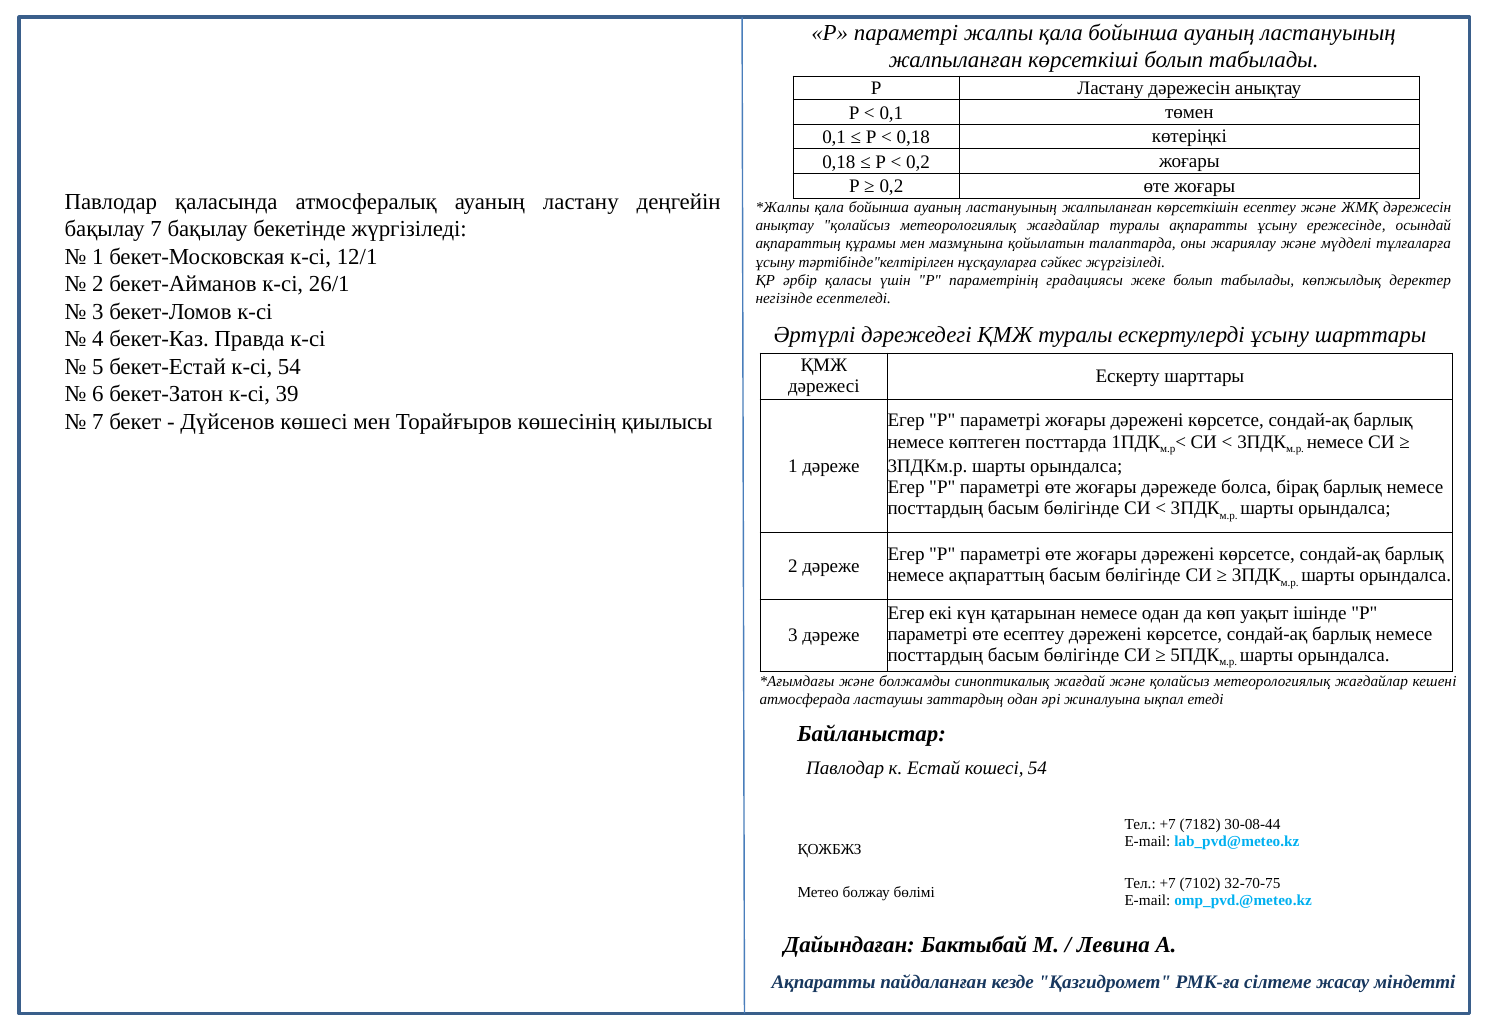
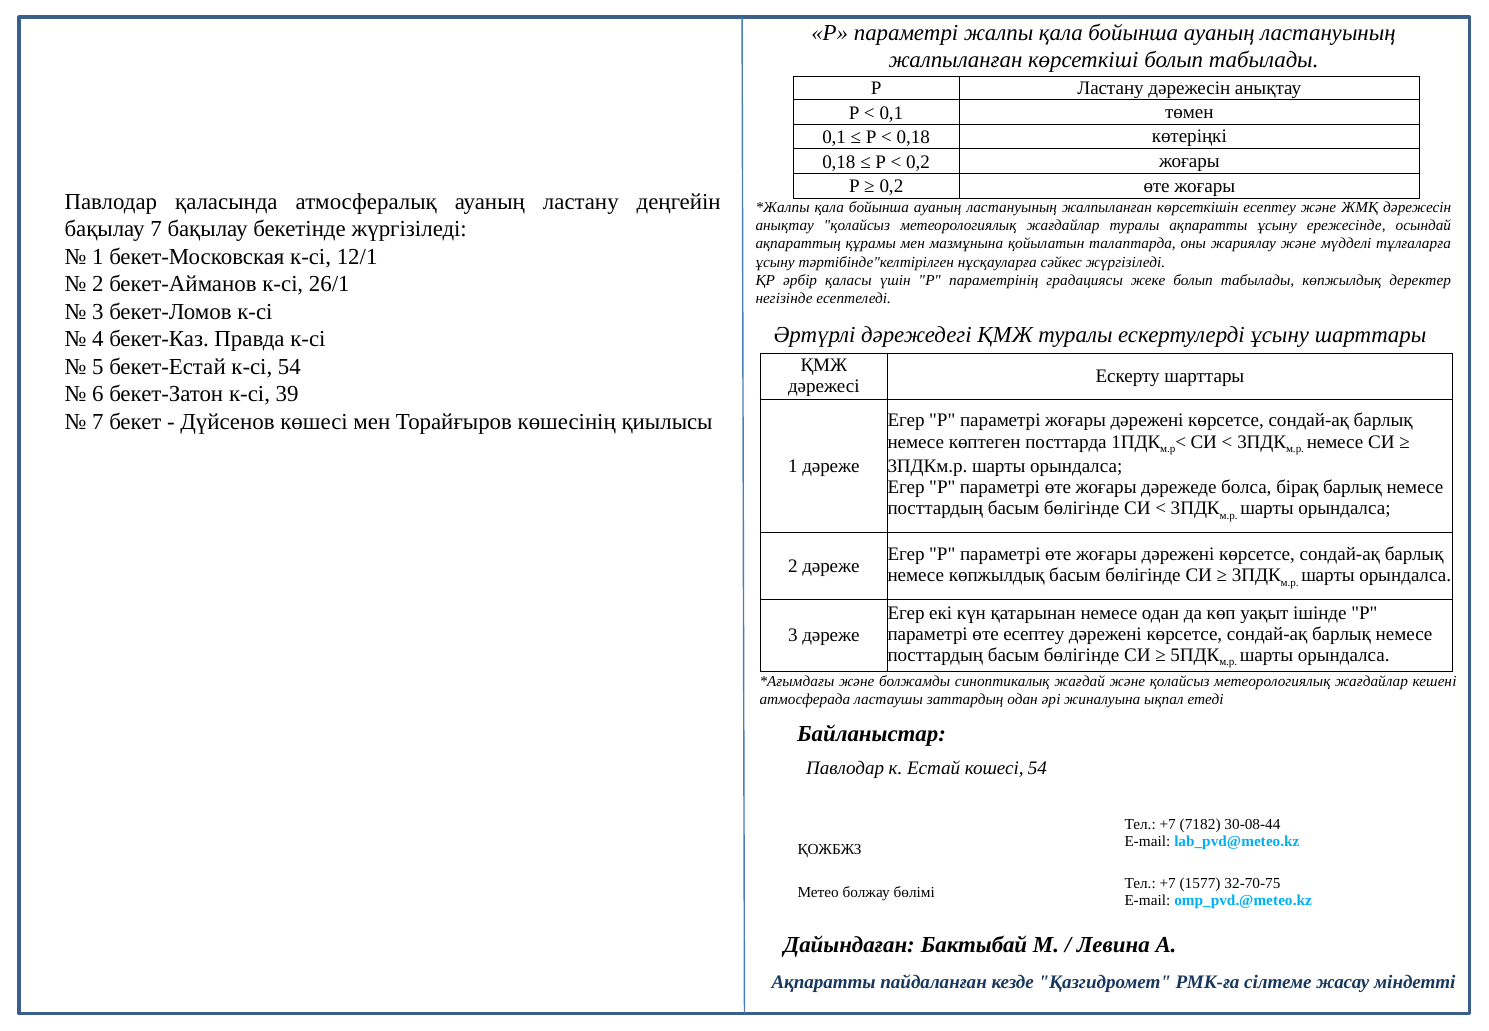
немесе ақпараттың: ақпараттың -> көпжылдық
7102: 7102 -> 1577
